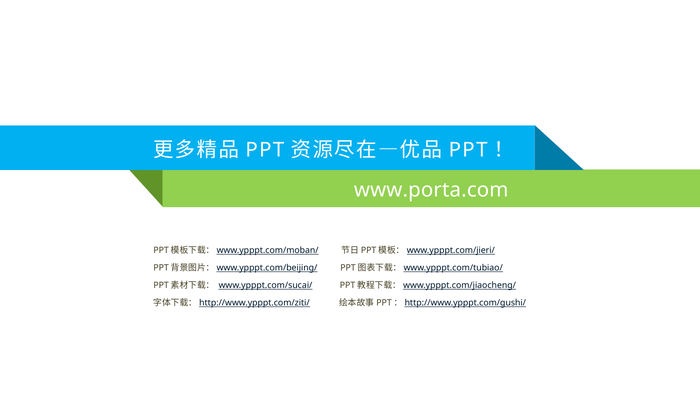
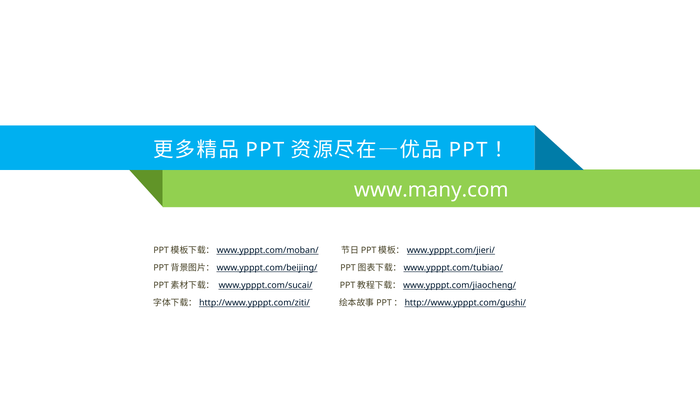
www.porta.com: www.porta.com -> www.many.com
